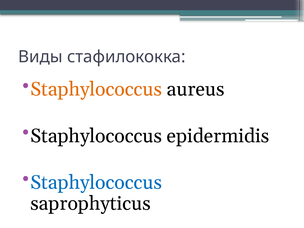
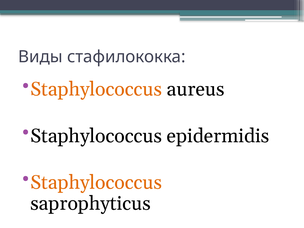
Staphylococcus at (96, 182) colour: blue -> orange
